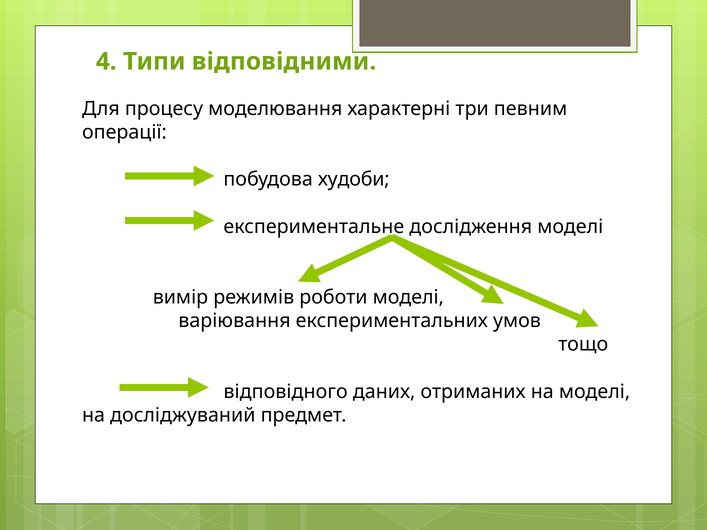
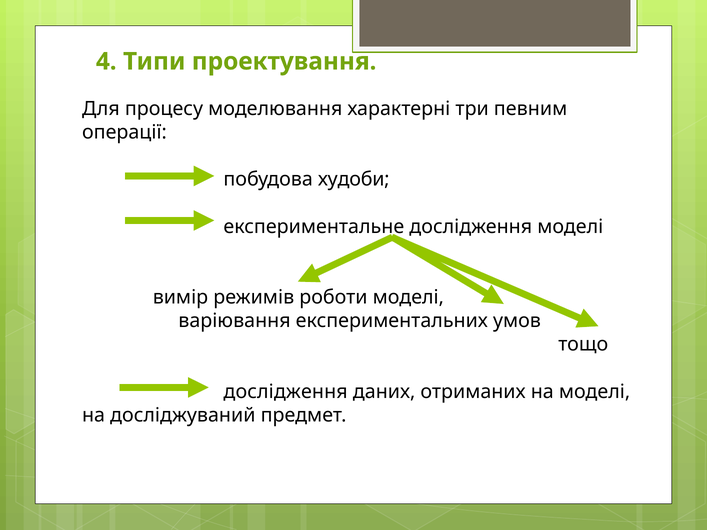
відповідними: відповідними -> проектування
відповідного at (286, 392): відповідного -> дослідження
